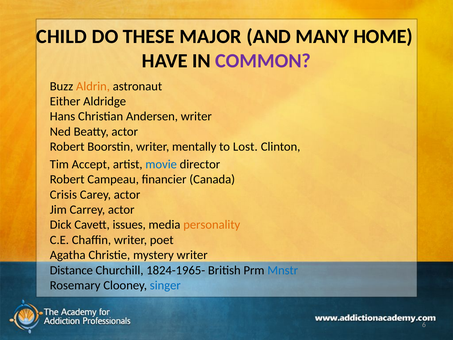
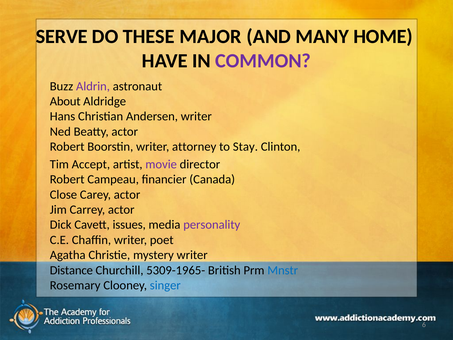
CHILD: CHILD -> SERVE
Aldrin colour: orange -> purple
Either: Either -> About
mentally: mentally -> attorney
Lost: Lost -> Stay
movie colour: blue -> purple
Crisis: Crisis -> Close
personality colour: orange -> purple
1824-1965-: 1824-1965- -> 5309-1965-
